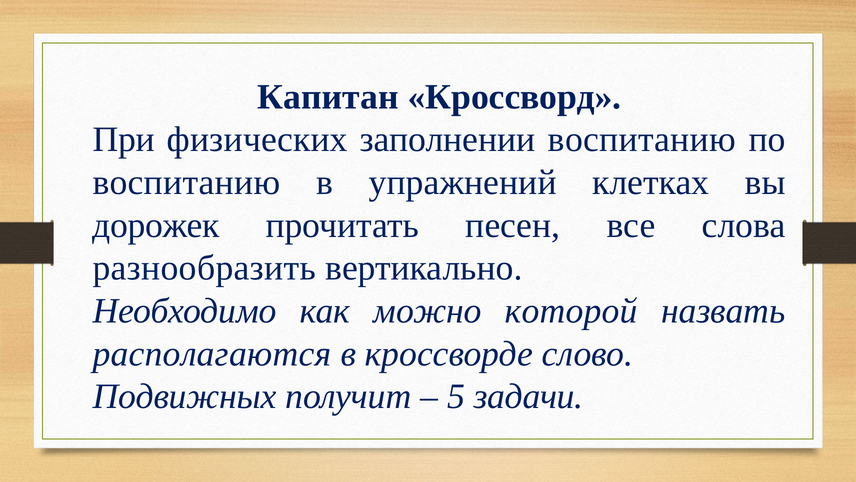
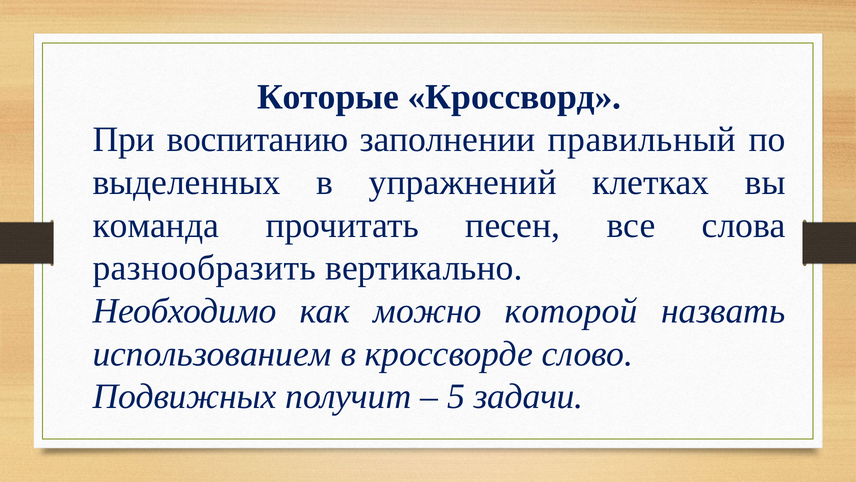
Капитан: Капитан -> Которые
физических: физических -> воспитанию
заполнении воспитанию: воспитанию -> правильный
воспитанию at (186, 182): воспитанию -> выделенных
дорожек: дорожек -> команда
располагаются: располагаются -> использованием
